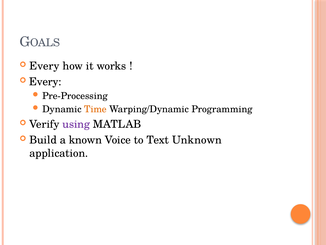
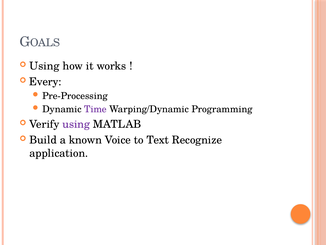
Every at (44, 66): Every -> Using
Time colour: orange -> purple
Unknown: Unknown -> Recognize
